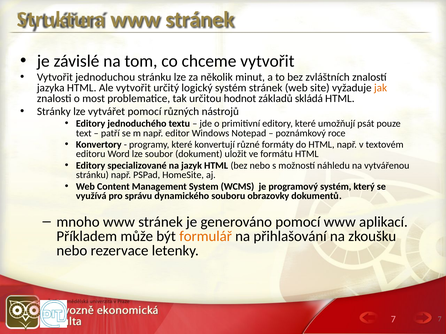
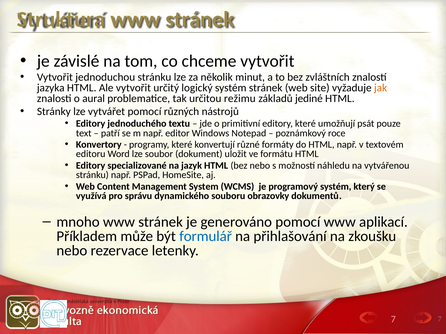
most: most -> aural
hodnot: hodnot -> režimu
skládá: skládá -> jediné
formulář colour: orange -> blue
